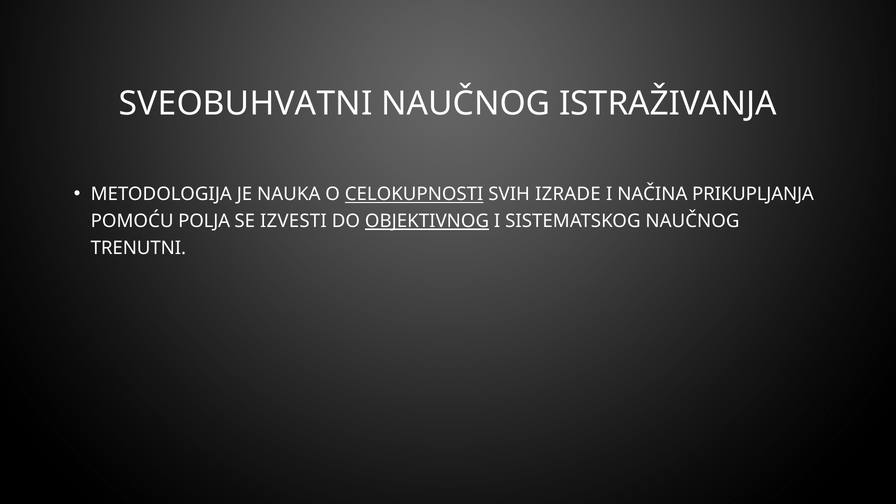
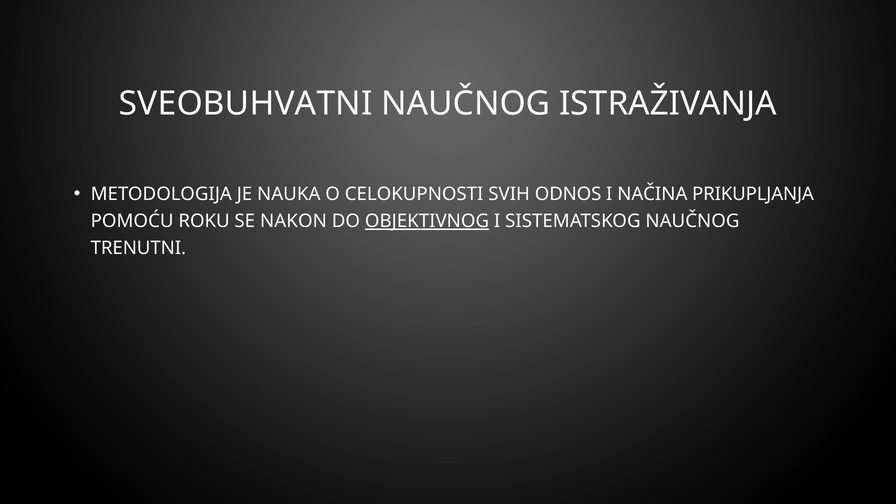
CELOKUPNOSTI underline: present -> none
IZRADE: IZRADE -> ODNOS
POLJA: POLJA -> ROKU
IZVESTI: IZVESTI -> NAKON
